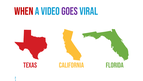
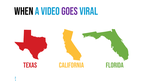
When colour: red -> black
